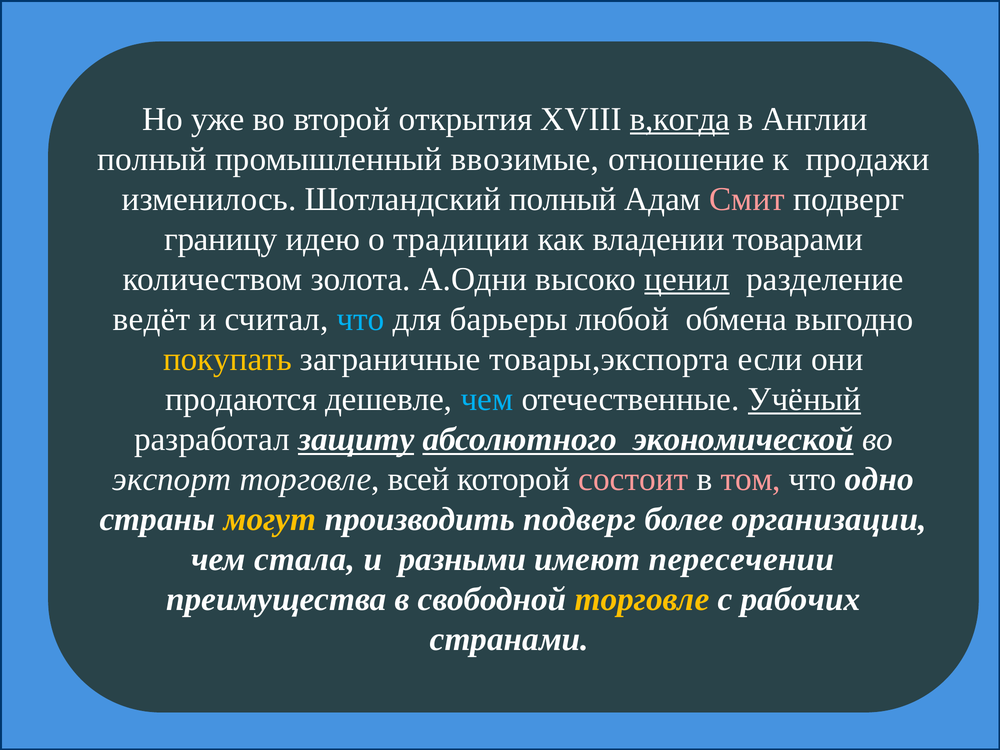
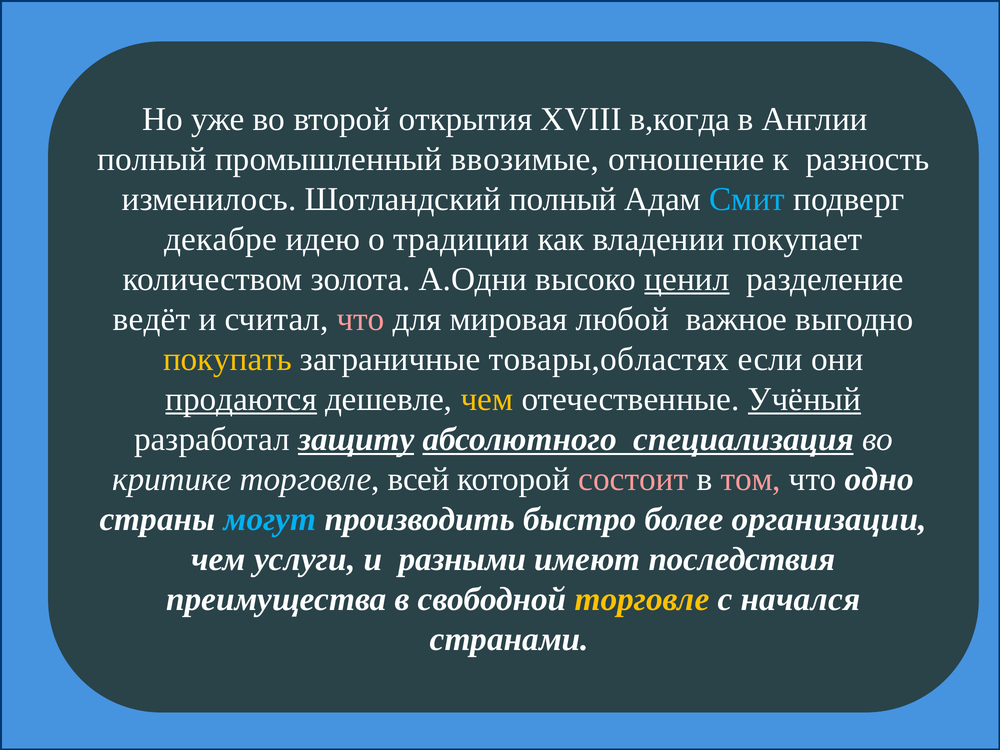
в,когда underline: present -> none
продажи: продажи -> разность
Смит colour: pink -> light blue
границу: границу -> декабре
товарами: товарами -> покупает
что at (361, 319) colour: light blue -> pink
барьеры: барьеры -> мировая
обмена: обмена -> важное
товары,экспорта: товары,экспорта -> товары,областях
продаются underline: none -> present
чем at (487, 399) colour: light blue -> yellow
экономической: экономической -> специализация
экспорт: экспорт -> критике
могут colour: yellow -> light blue
производить подверг: подверг -> быстро
стала: стала -> услуги
пересечении: пересечении -> последствия
рабочих: рабочих -> начался
